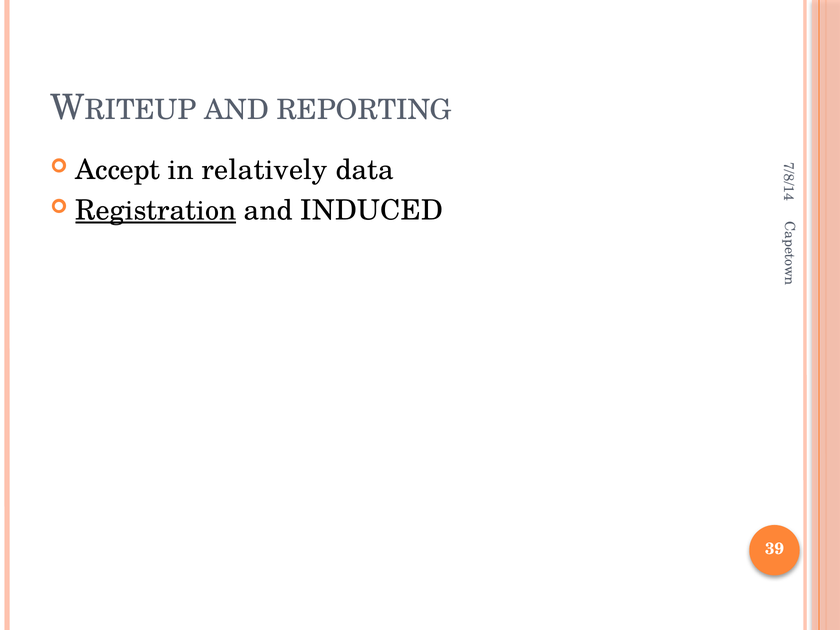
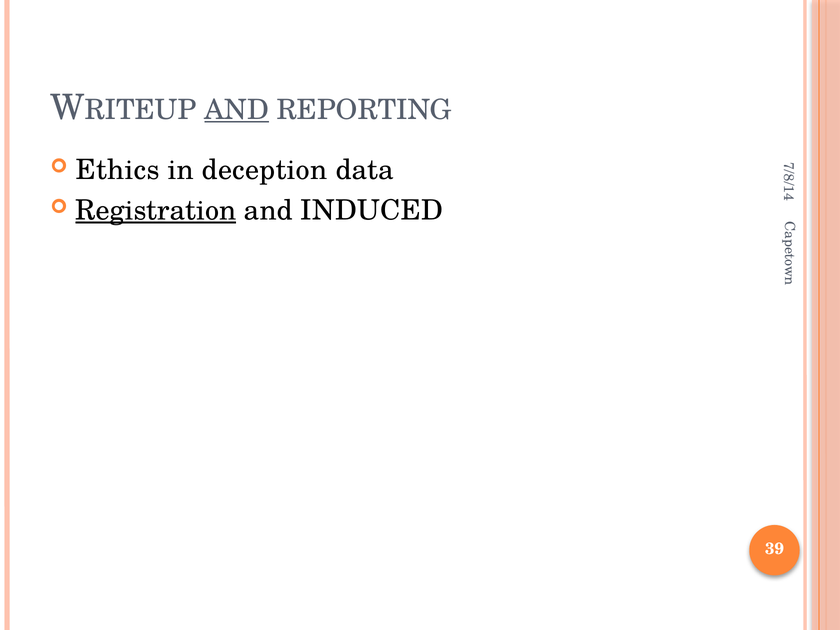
AND at (237, 110) underline: none -> present
Accept: Accept -> Ethics
relatively: relatively -> deception
